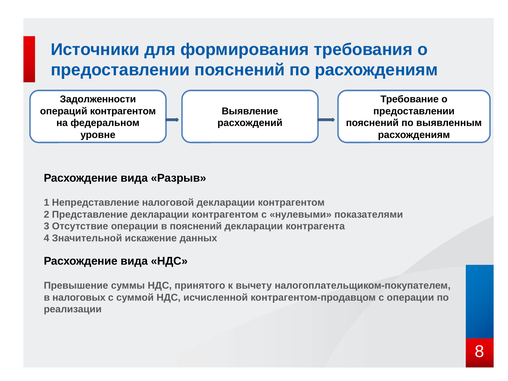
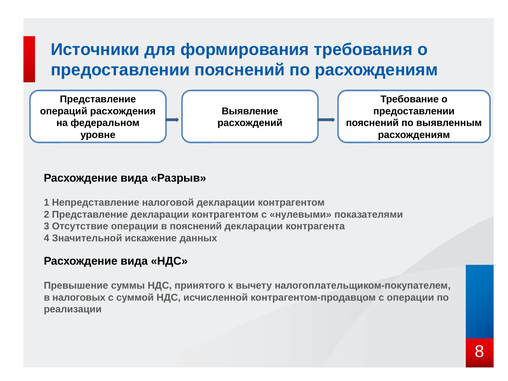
Задолженности at (98, 99): Задолженности -> Представление
операций контрагентом: контрагентом -> расхождения
